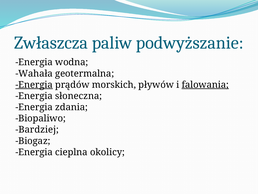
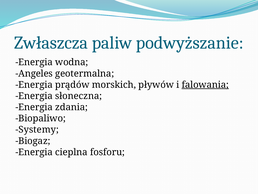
Wahała: Wahała -> Angeles
Energia at (34, 85) underline: present -> none
Bardziej: Bardziej -> Systemy
okolicy: okolicy -> fosforu
